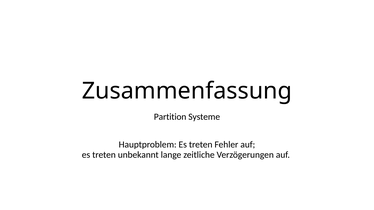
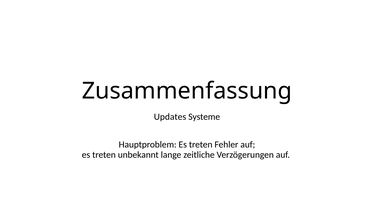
Partition: Partition -> Updates
